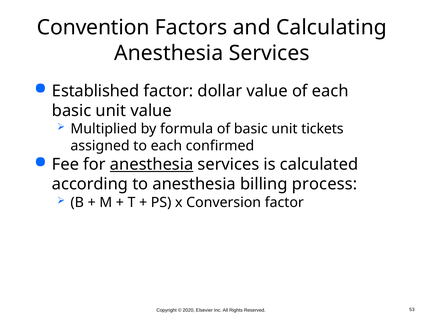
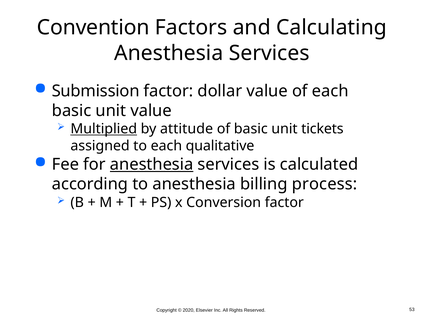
Established: Established -> Submission
Multiplied underline: none -> present
formula: formula -> attitude
confirmed: confirmed -> qualitative
